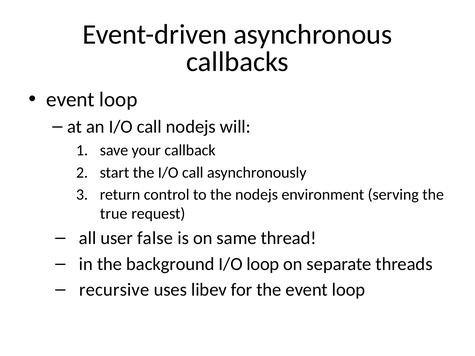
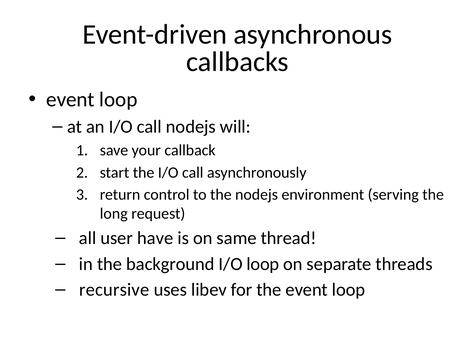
true: true -> long
false: false -> have
